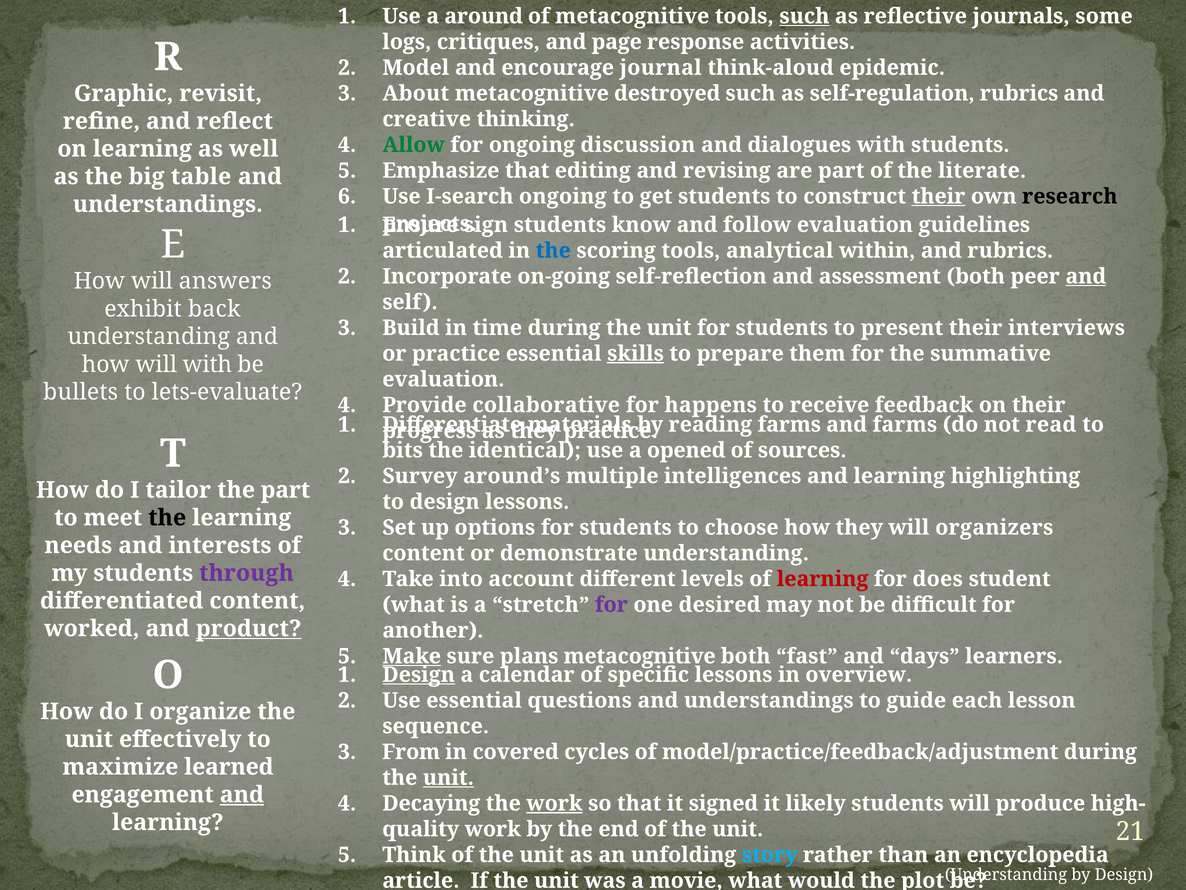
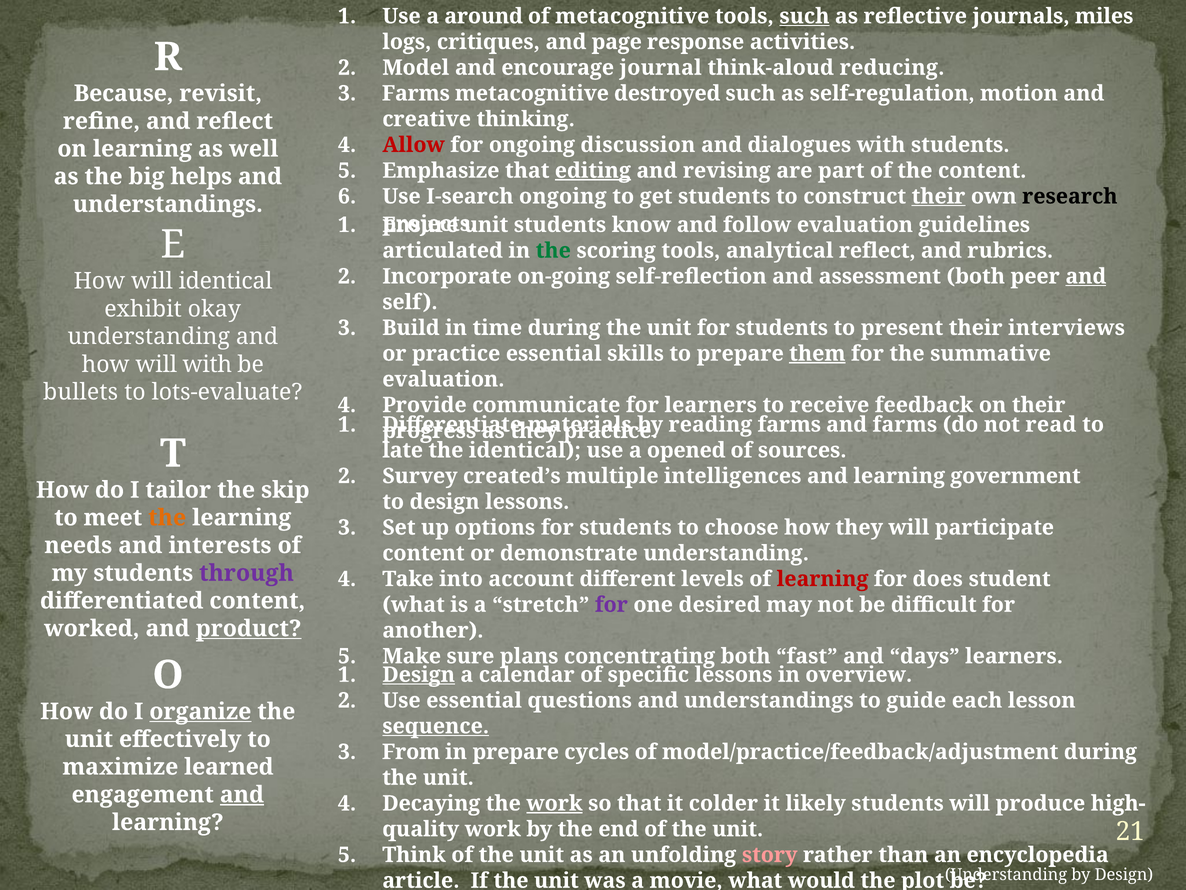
some: some -> miles
epidemic: epidemic -> reducing
Graphic: Graphic -> Because
About at (416, 93): About -> Farms
self-regulation rubrics: rubrics -> motion
Allow colour: green -> red
editing underline: none -> present
the literate: literate -> content
table: table -> helps
sign at (486, 225): sign -> unit
the at (553, 250) colour: blue -> green
analytical within: within -> reflect
will answers: answers -> identical
back: back -> okay
skills underline: present -> none
them underline: none -> present
lets-evaluate: lets-evaluate -> lots-evaluate
collaborative: collaborative -> communicate
for happens: happens -> learners
bits: bits -> late
around’s: around’s -> created’s
highlighting: highlighting -> government
the part: part -> skip
the at (167, 517) colour: black -> orange
organizers: organizers -> participate
Make underline: present -> none
plans metacognitive: metacognitive -> concentrating
organize underline: none -> present
sequence underline: none -> present
in covered: covered -> prepare
unit at (448, 777) underline: present -> none
signed: signed -> colder
story colour: light blue -> pink
